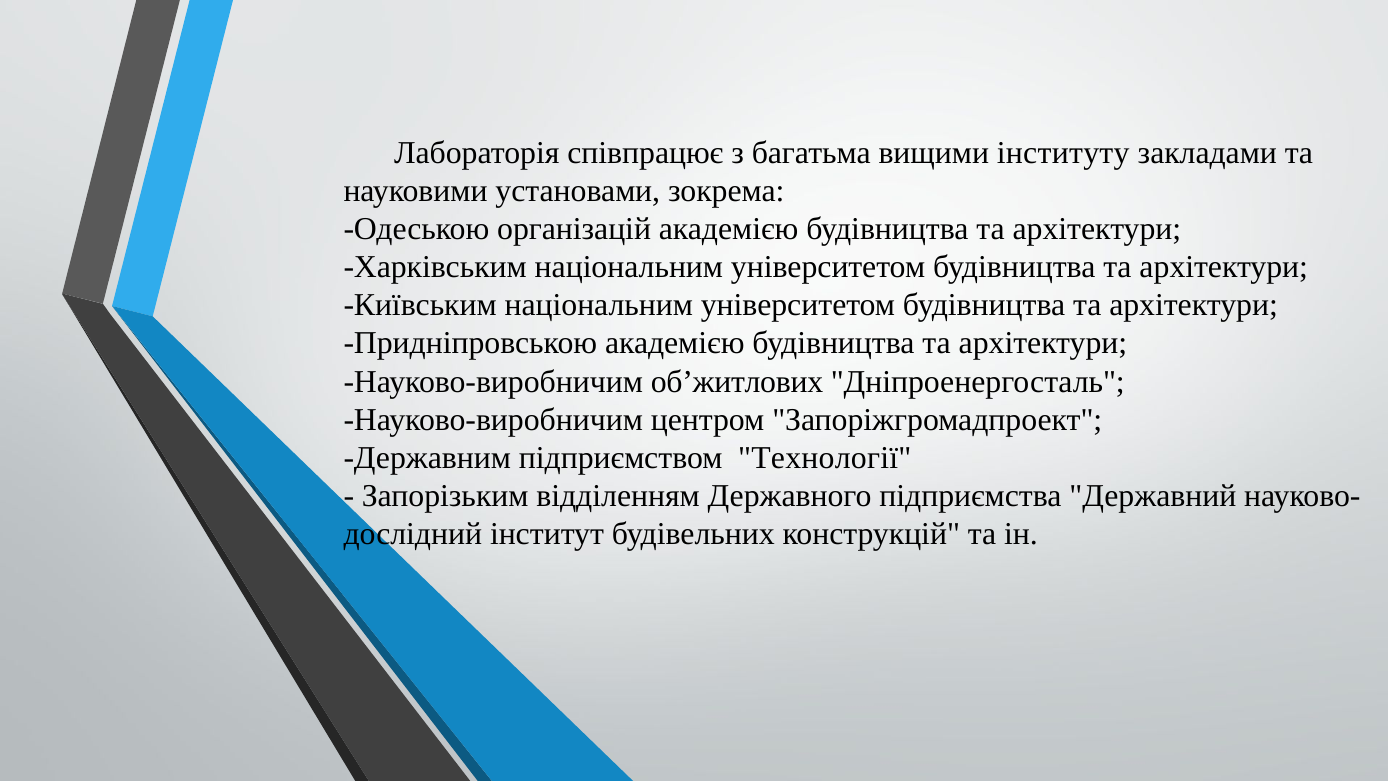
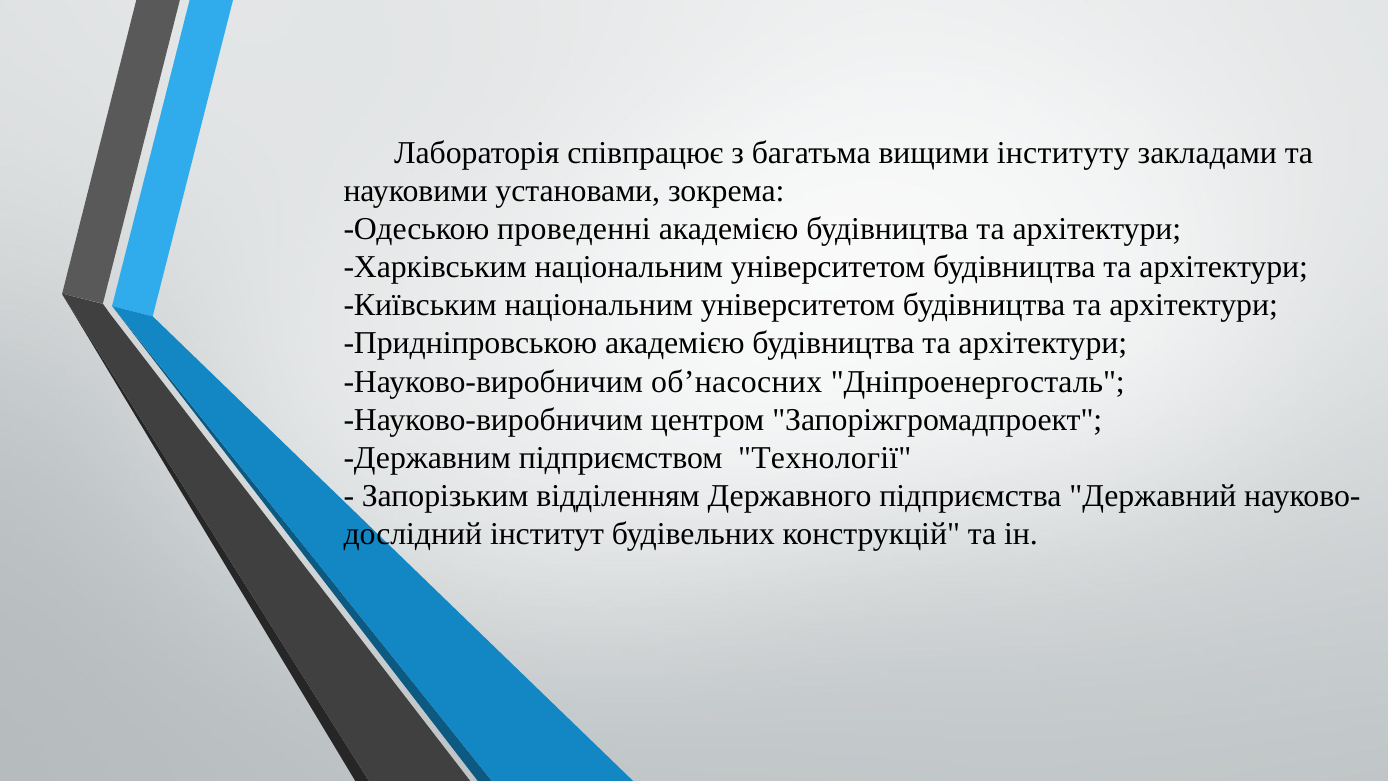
організацій: організацій -> проведенні
об’житлових: об’житлових -> об’насосних
